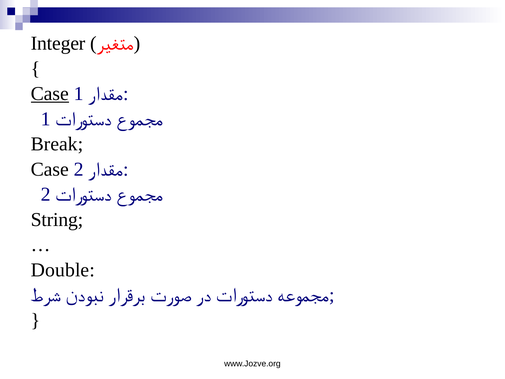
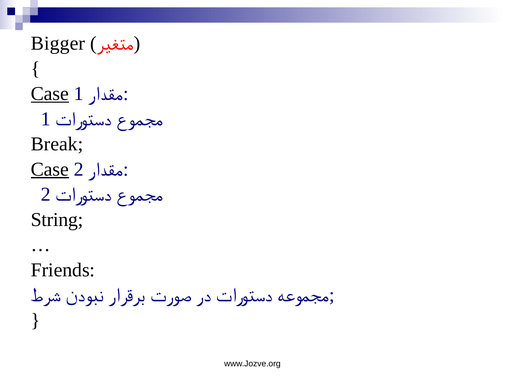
Integer: Integer -> Bigger
Case at (50, 169) underline: none -> present
Double: Double -> Friends
